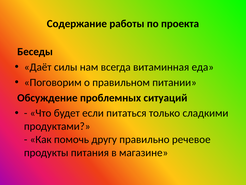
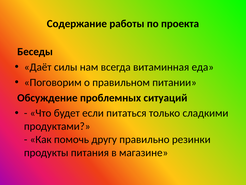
речевое: речевое -> резинки
